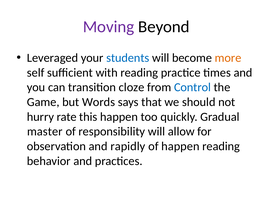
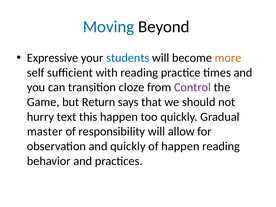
Moving colour: purple -> blue
Leveraged: Leveraged -> Expressive
Control colour: blue -> purple
Words: Words -> Return
rate: rate -> text
and rapidly: rapidly -> quickly
